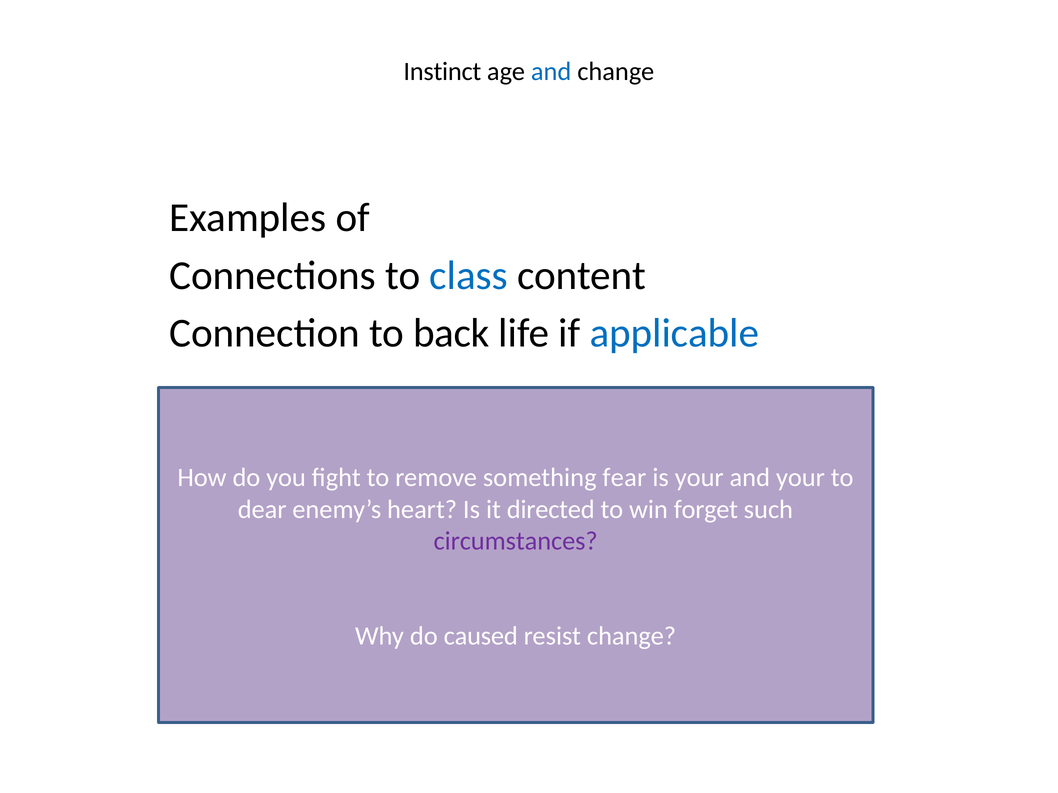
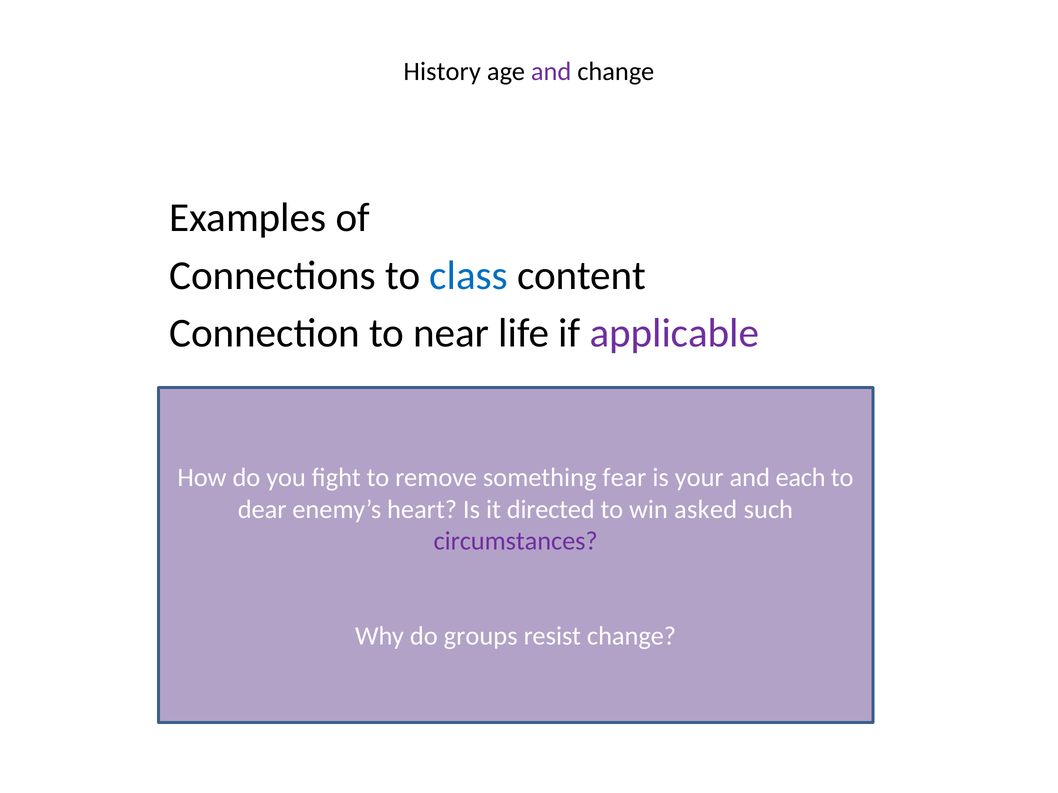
Instinct: Instinct -> History
and at (551, 71) colour: blue -> purple
back: back -> near
applicable colour: blue -> purple
and your: your -> each
forget: forget -> asked
caused: caused -> groups
